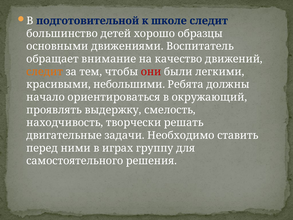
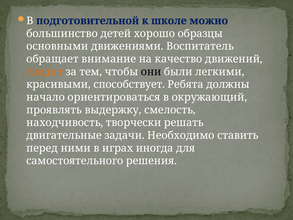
школе следит: следит -> можно
они colour: red -> black
небольшими: небольшими -> способствует
группу: группу -> иногда
